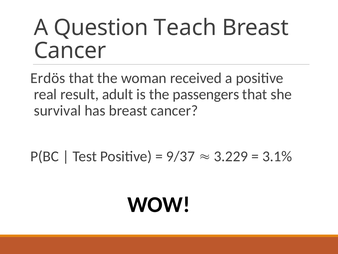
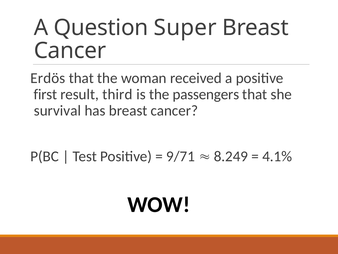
Teach: Teach -> Super
real: real -> first
adult: adult -> third
9/37: 9/37 -> 9/71
3.229: 3.229 -> 8.249
3.1%: 3.1% -> 4.1%
